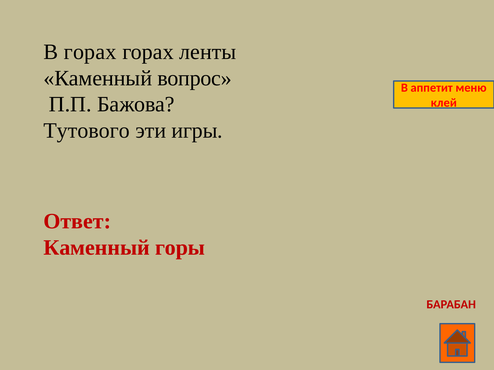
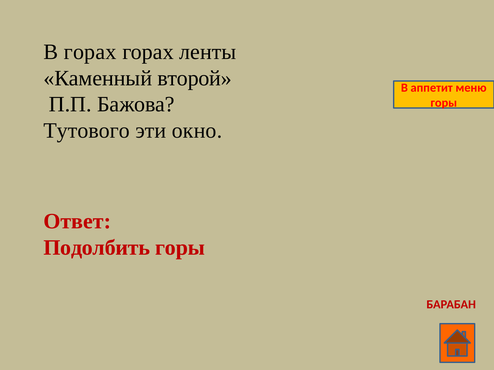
вопрос: вопрос -> второй
клей at (444, 103): клей -> горы
игры: игры -> окно
Каменный at (97, 248): Каменный -> Подолбить
